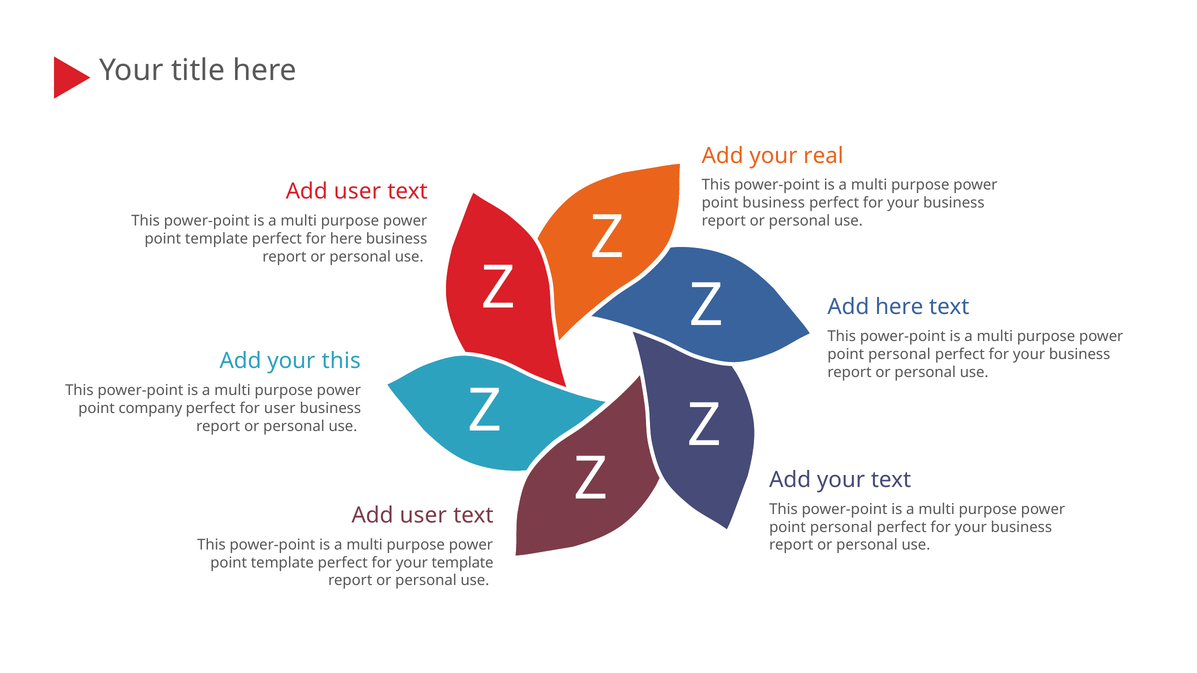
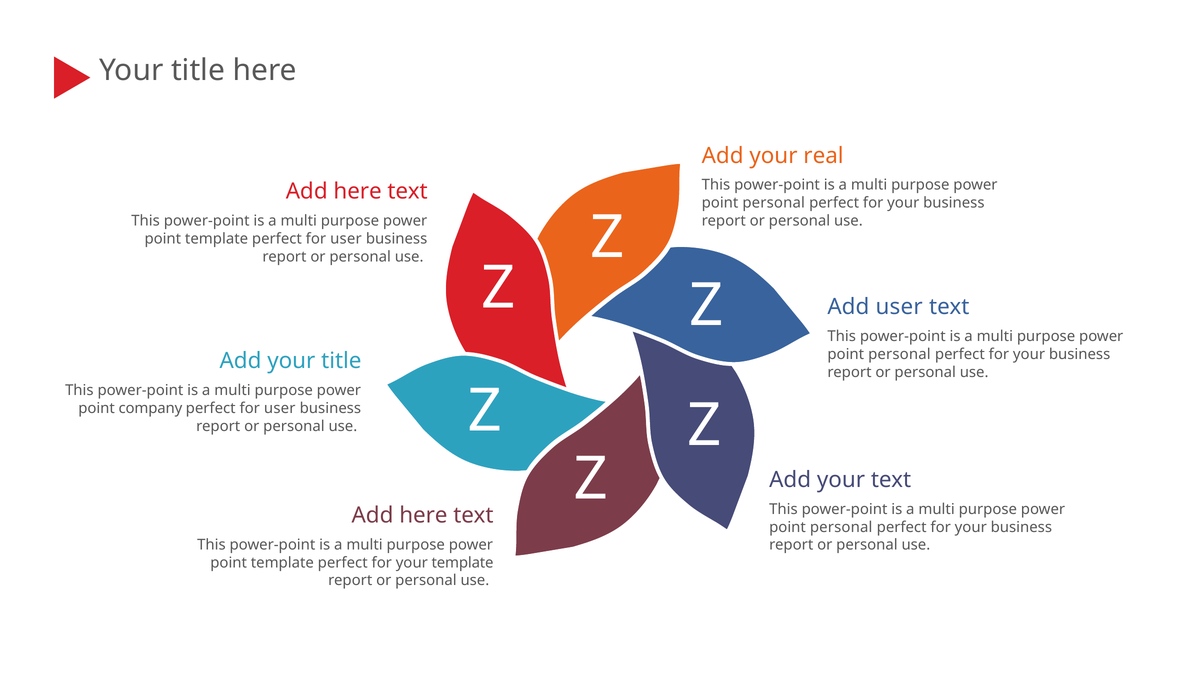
user at (357, 191): user -> here
business at (774, 203): business -> personal
template perfect for here: here -> user
Add here: here -> user
Add your this: this -> title
user at (423, 515): user -> here
